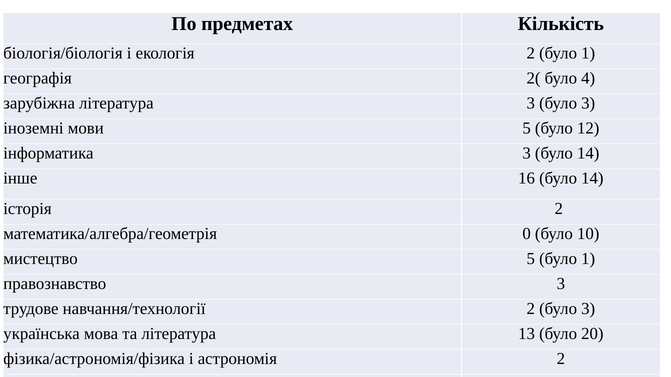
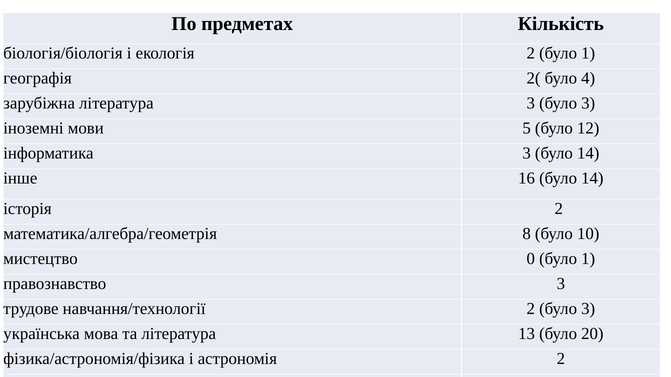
0: 0 -> 8
мистецтво 5: 5 -> 0
